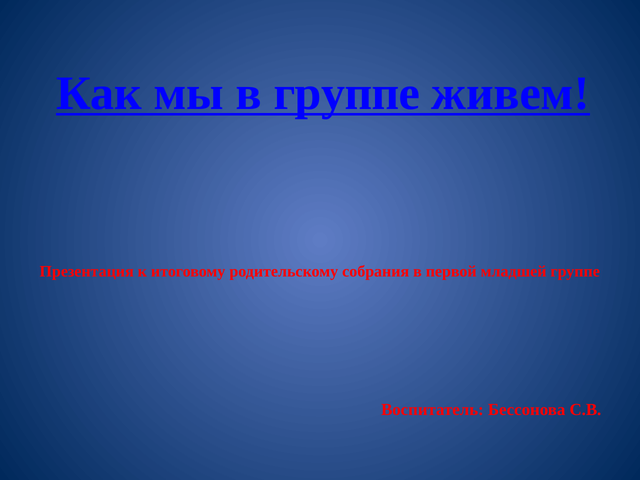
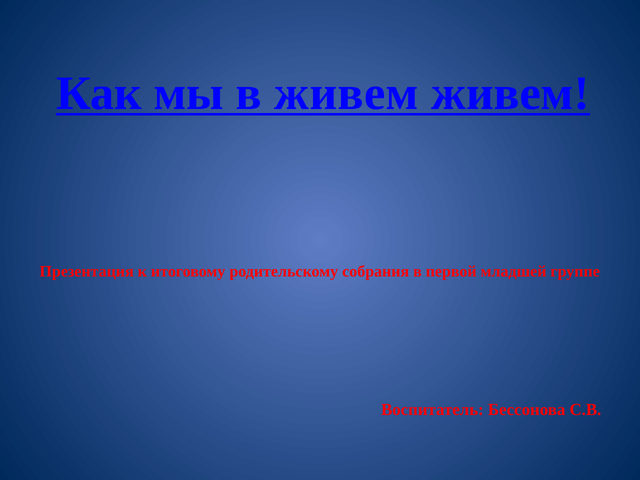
в группе: группе -> живем
